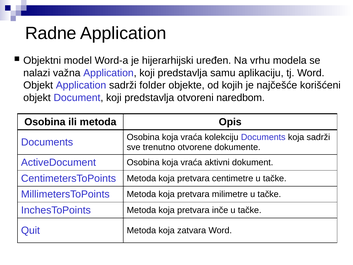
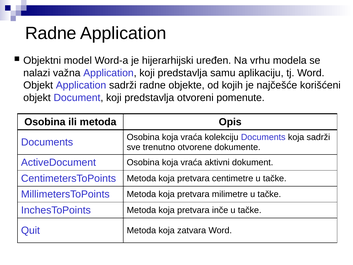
sadrži folder: folder -> radne
naredbom: naredbom -> pomenute
